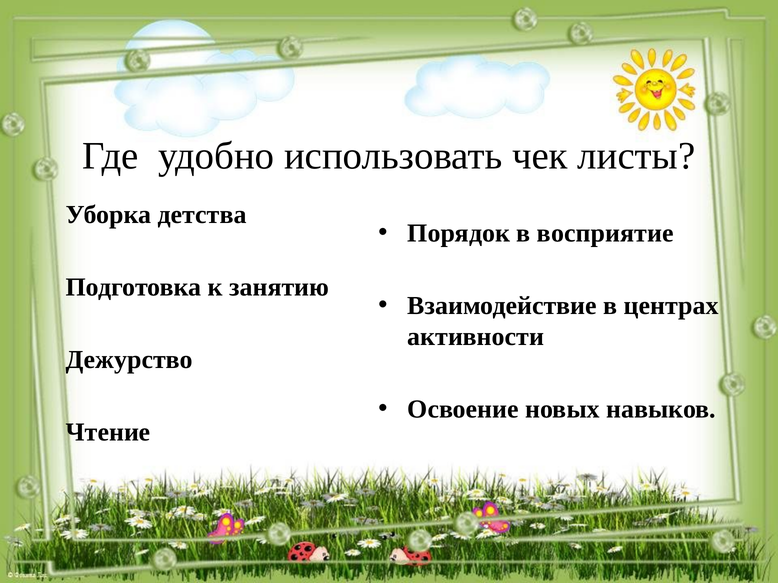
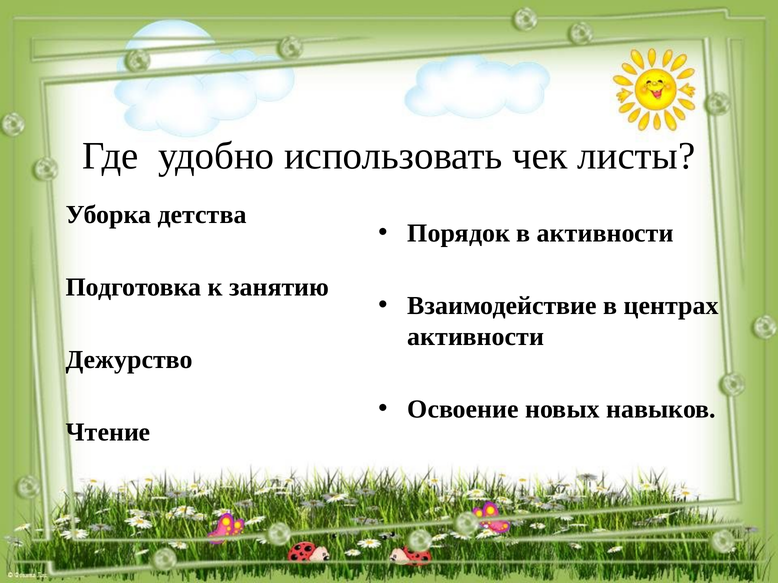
в восприятие: восприятие -> активности
